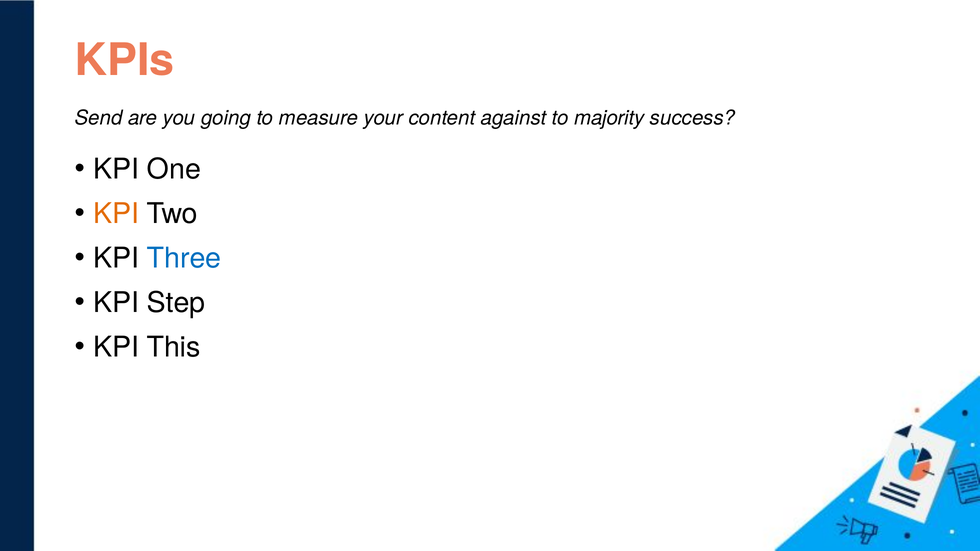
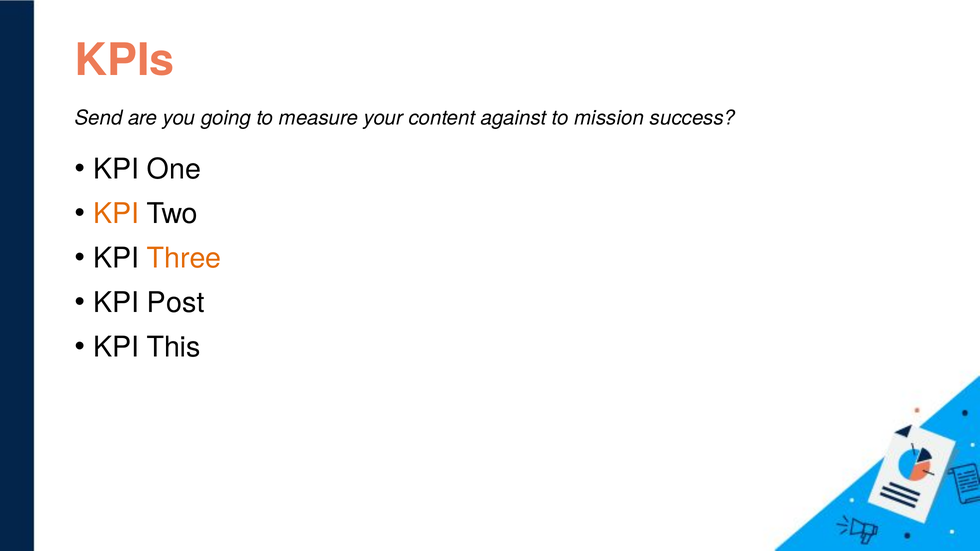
majority: majority -> mission
Three colour: blue -> orange
Step: Step -> Post
